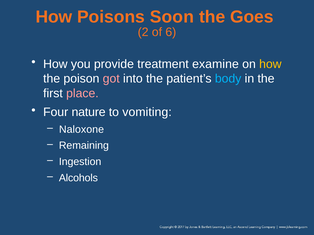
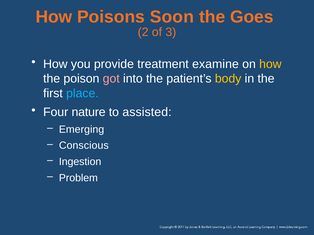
6: 6 -> 3
body colour: light blue -> yellow
place colour: pink -> light blue
vomiting: vomiting -> assisted
Naloxone: Naloxone -> Emerging
Remaining: Remaining -> Conscious
Alcohols: Alcohols -> Problem
